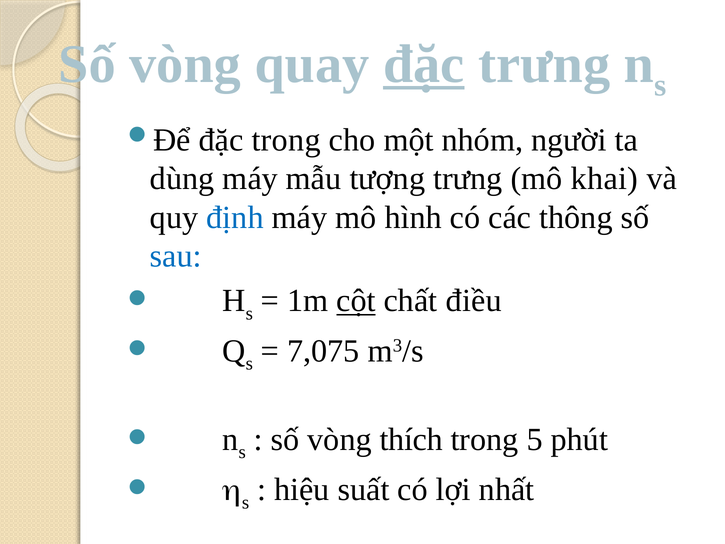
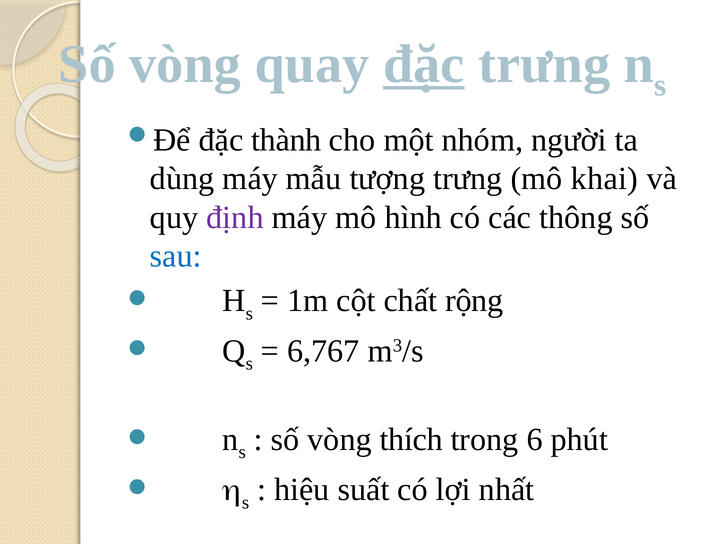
đặc trong: trong -> thành
định colour: blue -> purple
cột underline: present -> none
điều: điều -> rộng
7,075: 7,075 -> 6,767
5: 5 -> 6
